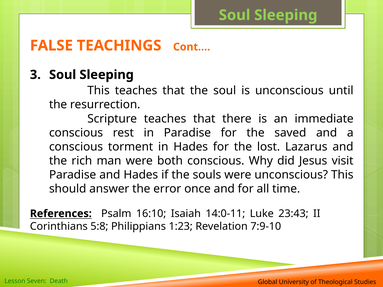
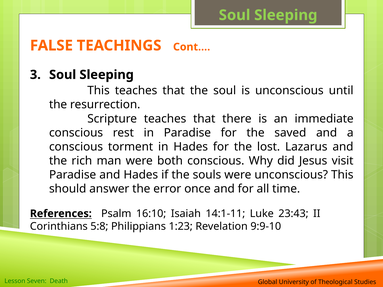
14:0-11: 14:0-11 -> 14:1-11
7:9-10: 7:9-10 -> 9:9-10
